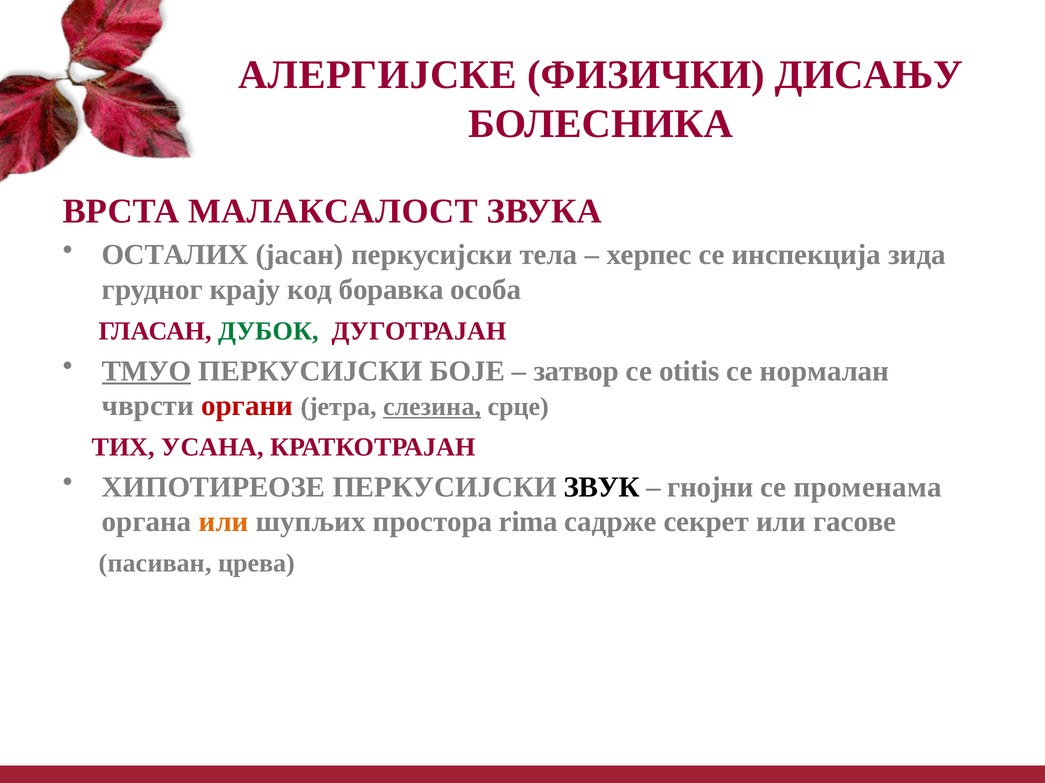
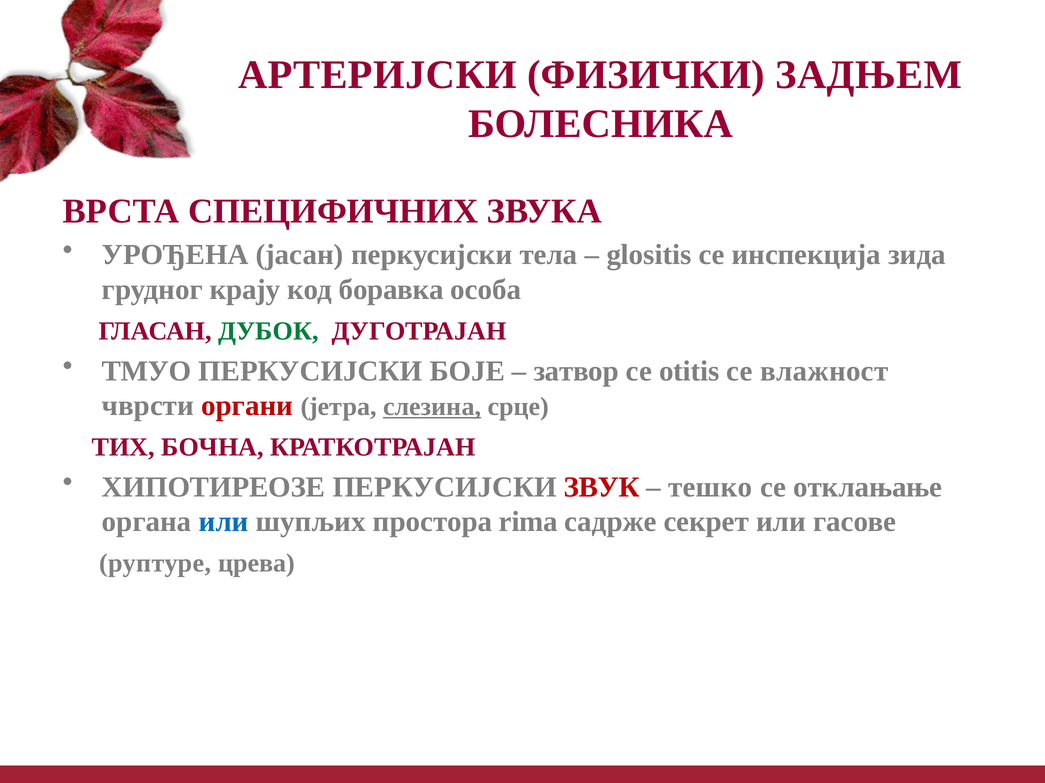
АЛЕРГИЈСКЕ: АЛЕРГИЈСКЕ -> АРТЕРИЈСКИ
ДИСАЊУ: ДИСАЊУ -> ЗАДЊЕМ
МАЛАКСАЛОСТ: МАЛАКСАЛОСТ -> СПЕЦИФИЧНИХ
ОСТАЛИХ: ОСТАЛИХ -> УРОЂЕНА
херпес: херпес -> glositis
ТМУО underline: present -> none
нормалан: нормалан -> влажност
УСАНА: УСАНА -> БОЧНА
ЗВУК colour: black -> red
гнојни: гнојни -> тешко
променама: променама -> отклањање
или at (224, 522) colour: orange -> blue
пасиван: пасиван -> руптуре
